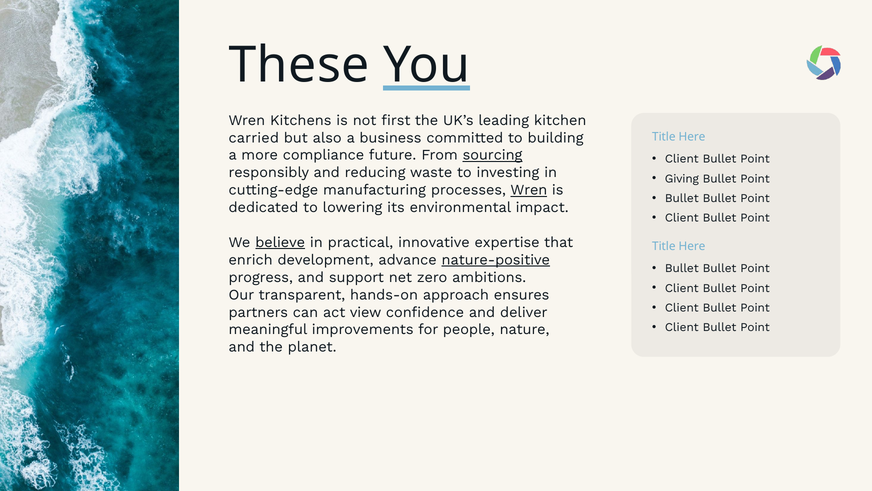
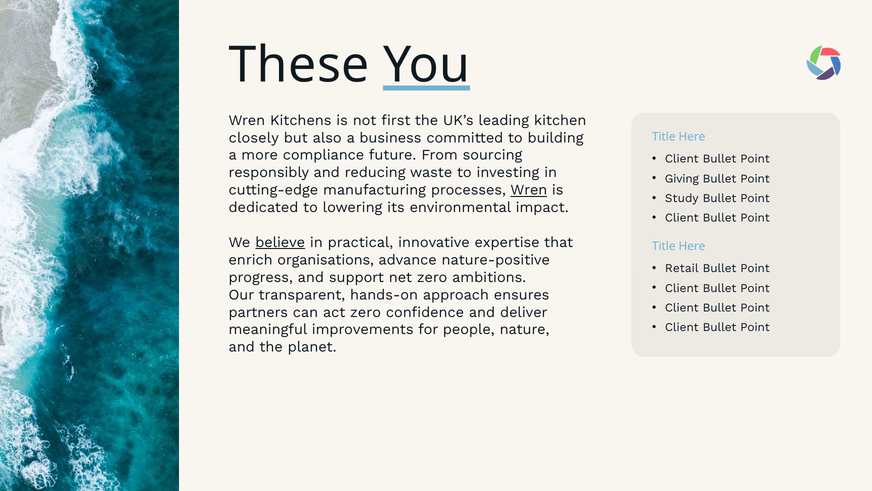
carried: carried -> closely
sourcing underline: present -> none
Bullet at (682, 198): Bullet -> Study
development: development -> organisations
nature-positive underline: present -> none
Bullet at (682, 268): Bullet -> Retail
act view: view -> zero
